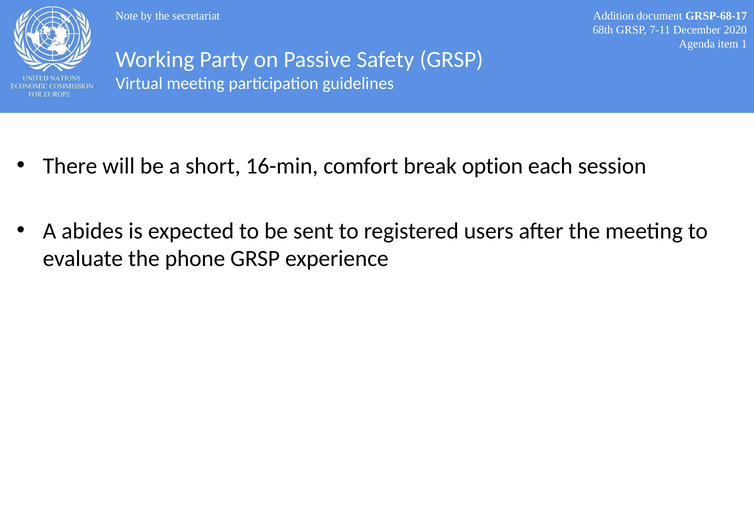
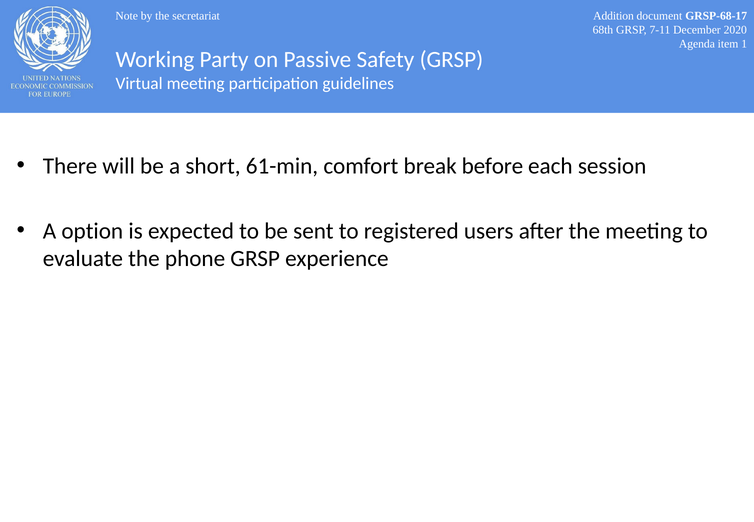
16-min: 16-min -> 61-min
option: option -> before
abides: abides -> option
